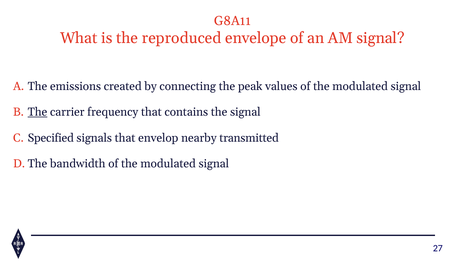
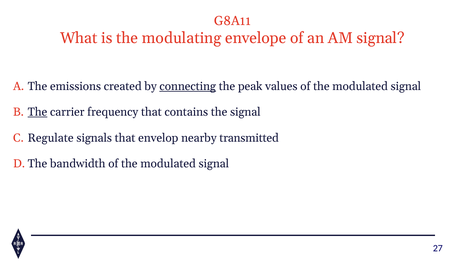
reproduced: reproduced -> modulating
connecting underline: none -> present
Specified: Specified -> Regulate
